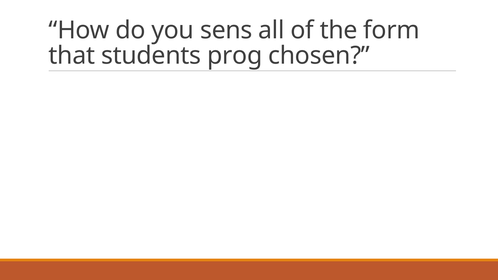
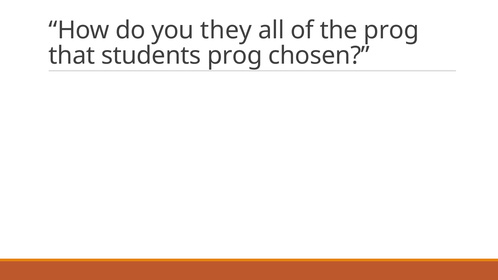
sens: sens -> they
the form: form -> prog
